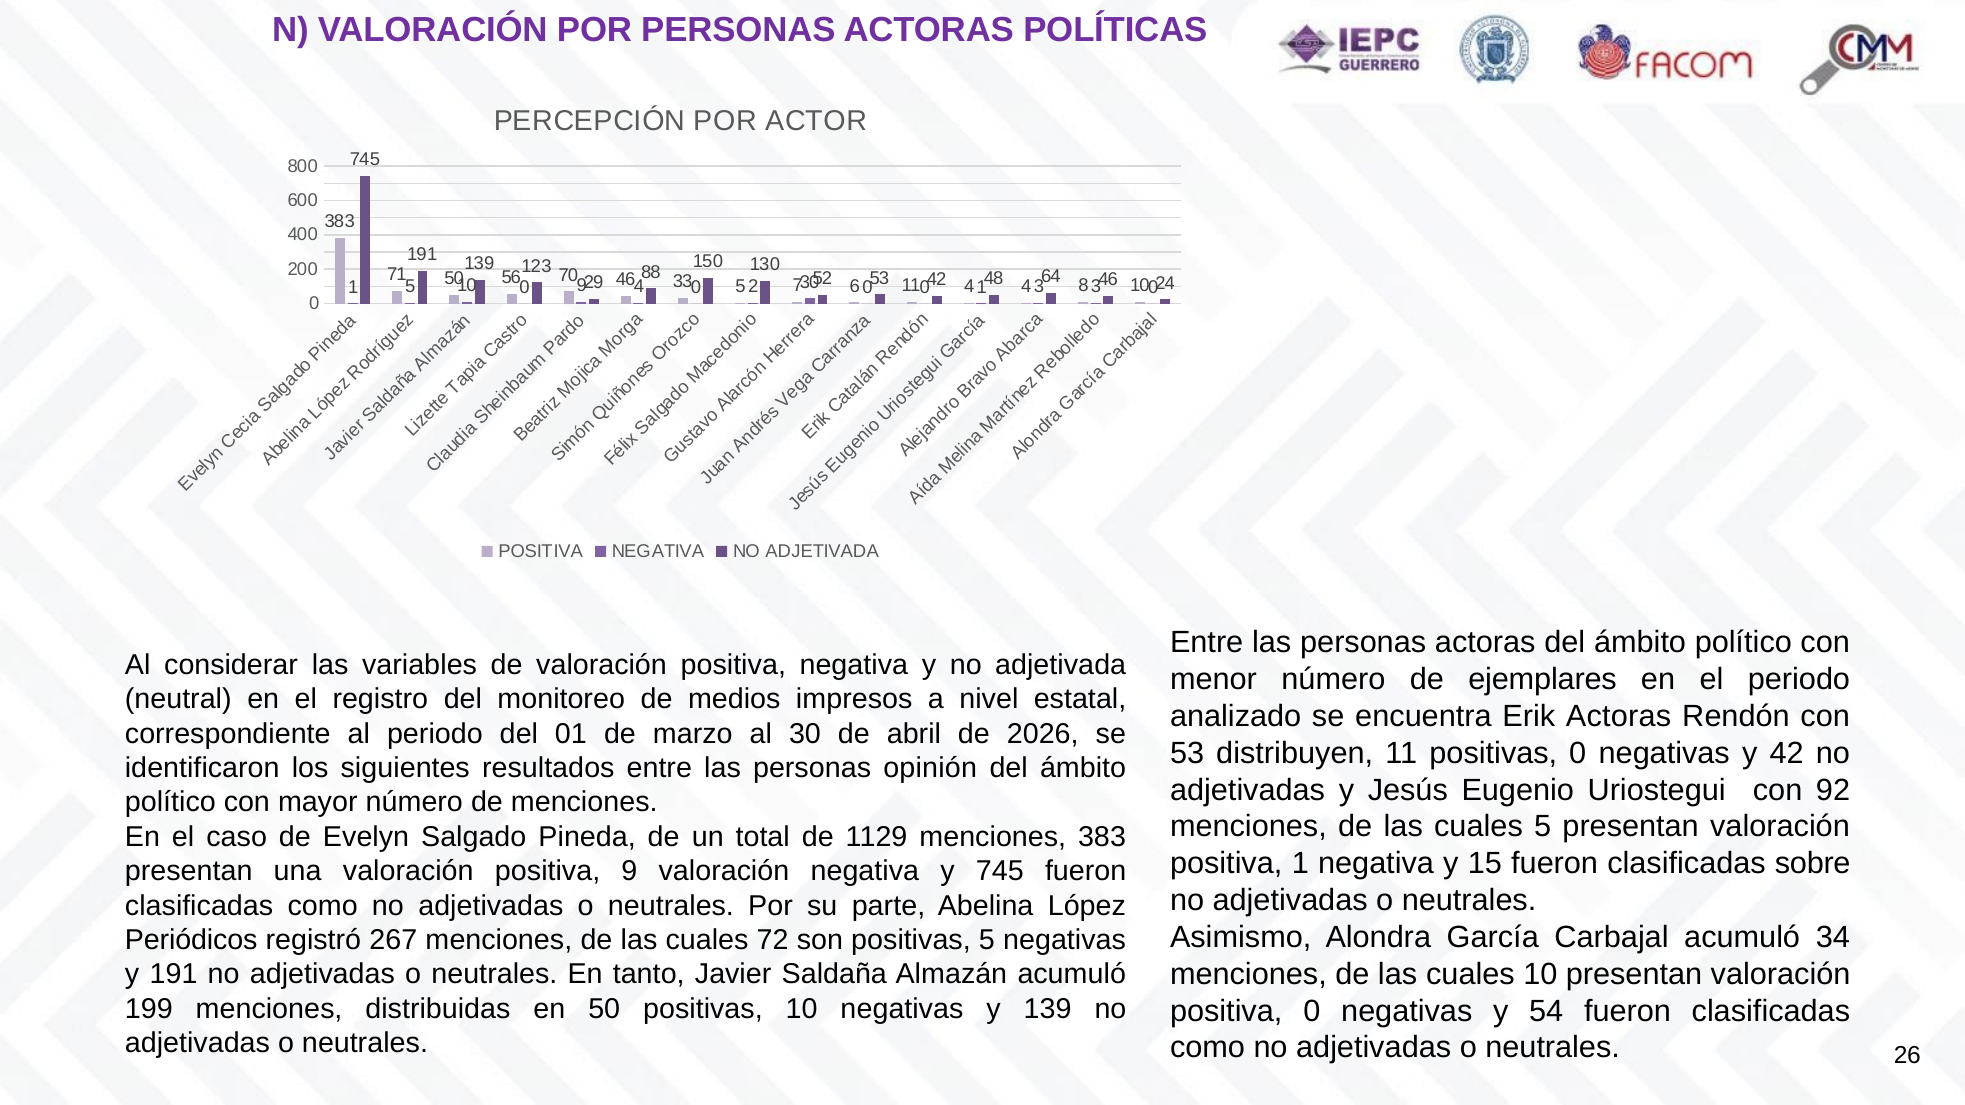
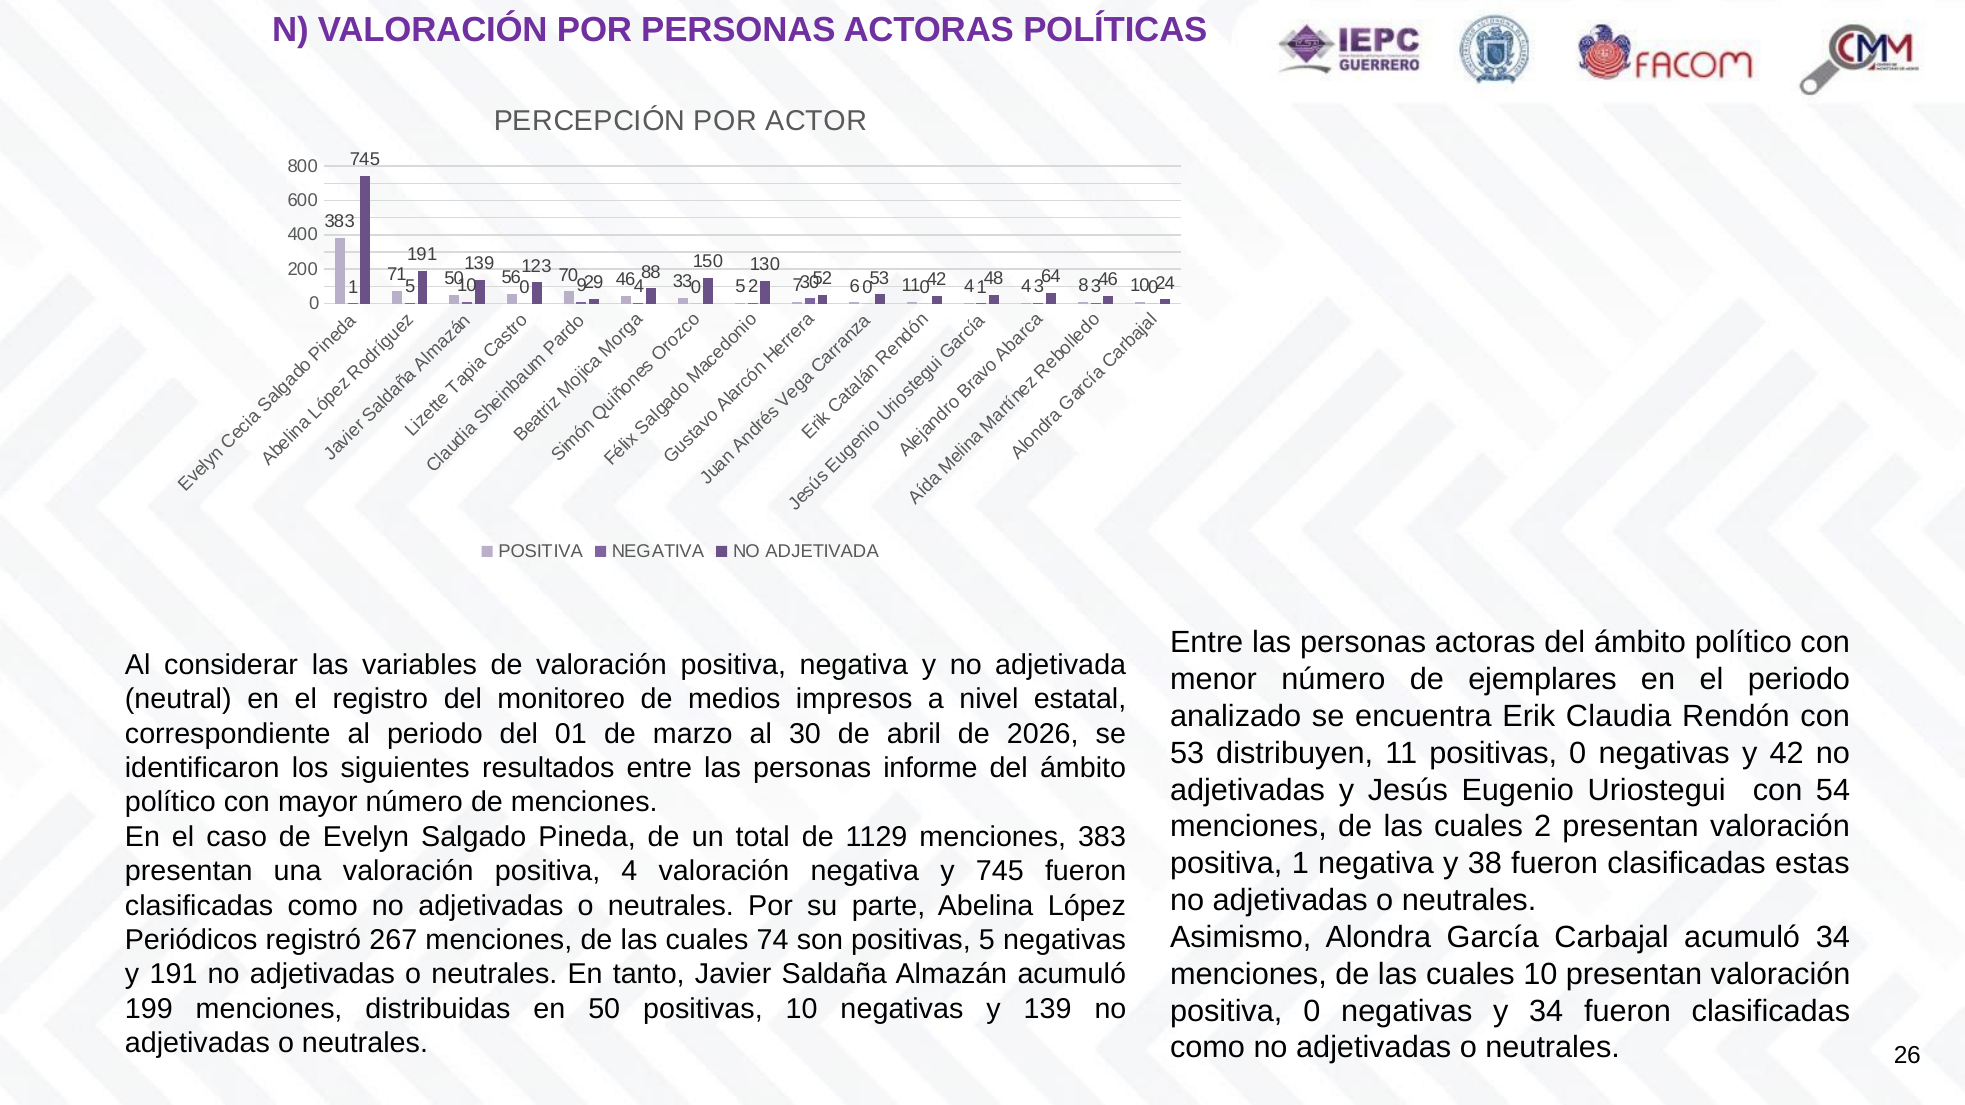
Erik Actoras: Actoras -> Claudia
opinión: opinión -> informe
92: 92 -> 54
cuales 5: 5 -> 2
15: 15 -> 38
sobre: sobre -> estas
positiva 9: 9 -> 4
72: 72 -> 74
y 54: 54 -> 34
